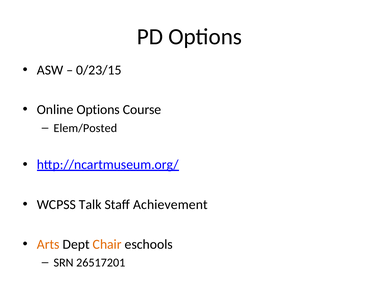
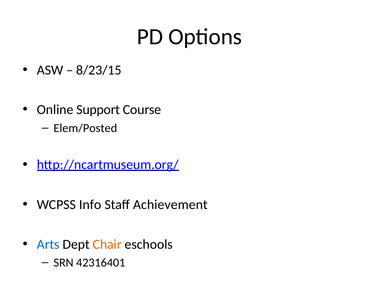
0/23/15: 0/23/15 -> 8/23/15
Online Options: Options -> Support
Talk: Talk -> Info
Arts colour: orange -> blue
26517201: 26517201 -> 42316401
